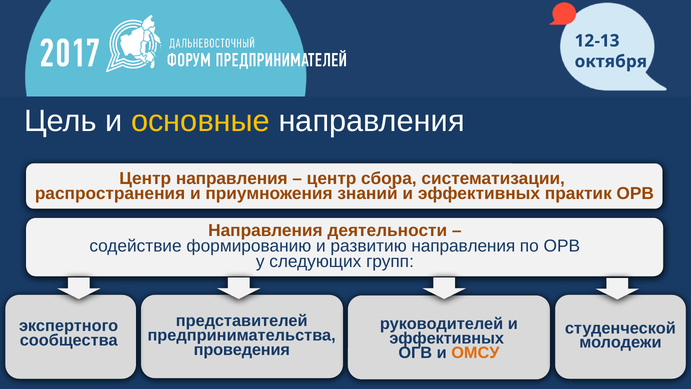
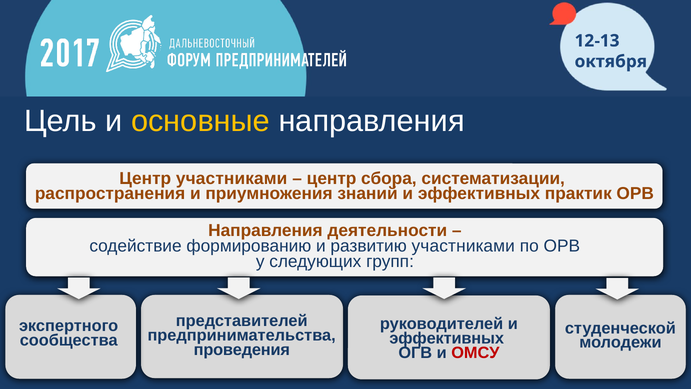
Центр направления: направления -> участниками
развитию направления: направления -> участниками
ОМСУ colour: orange -> red
